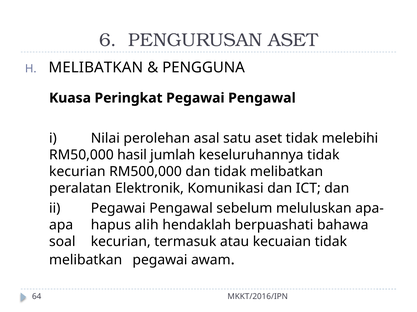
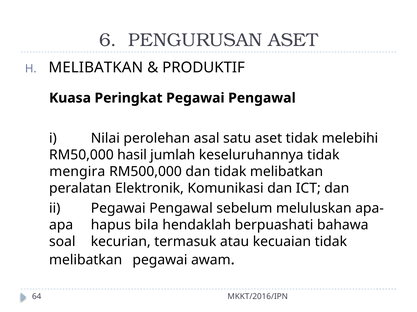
PENGGUNA: PENGGUNA -> PRODUKTIF
kecurian at (77, 172): kecurian -> mengira
alih: alih -> bila
